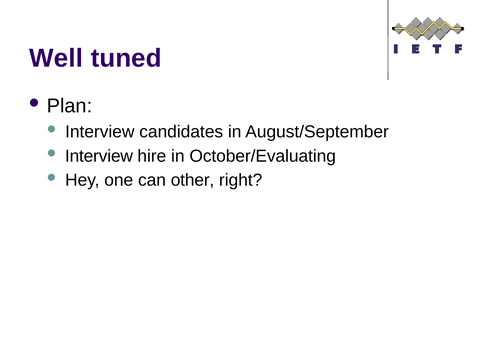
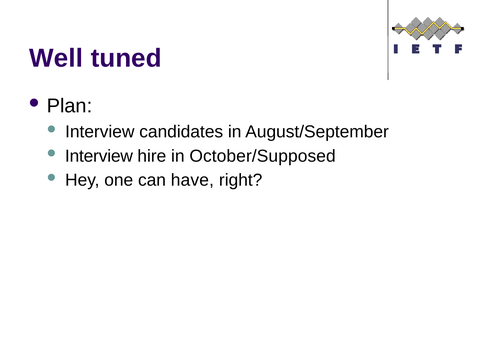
October/Evaluating: October/Evaluating -> October/Supposed
other: other -> have
